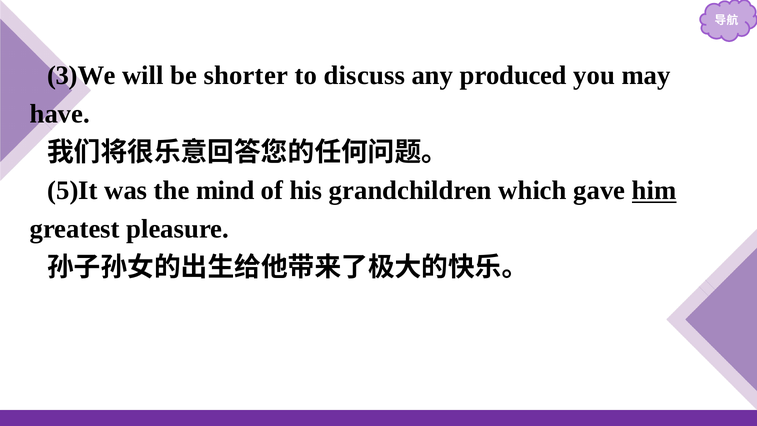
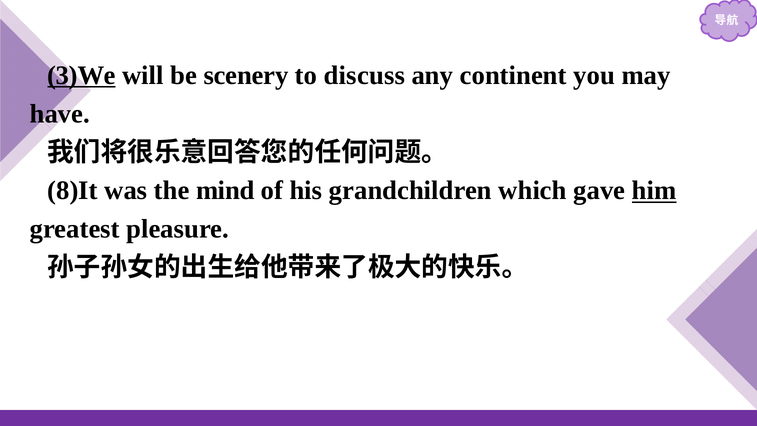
3)We underline: none -> present
shorter: shorter -> scenery
produced: produced -> continent
5)It: 5)It -> 8)It
